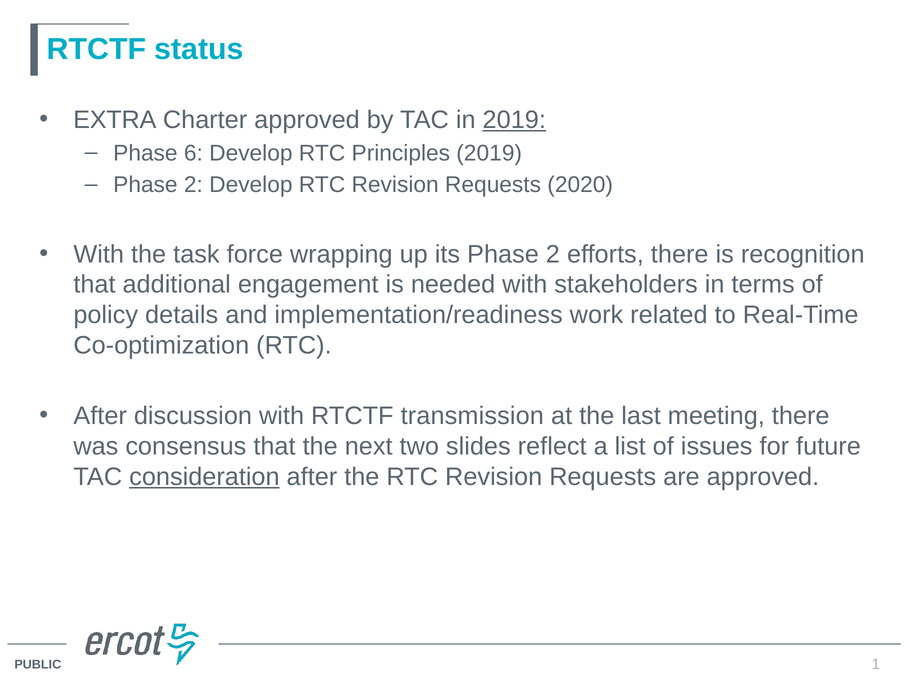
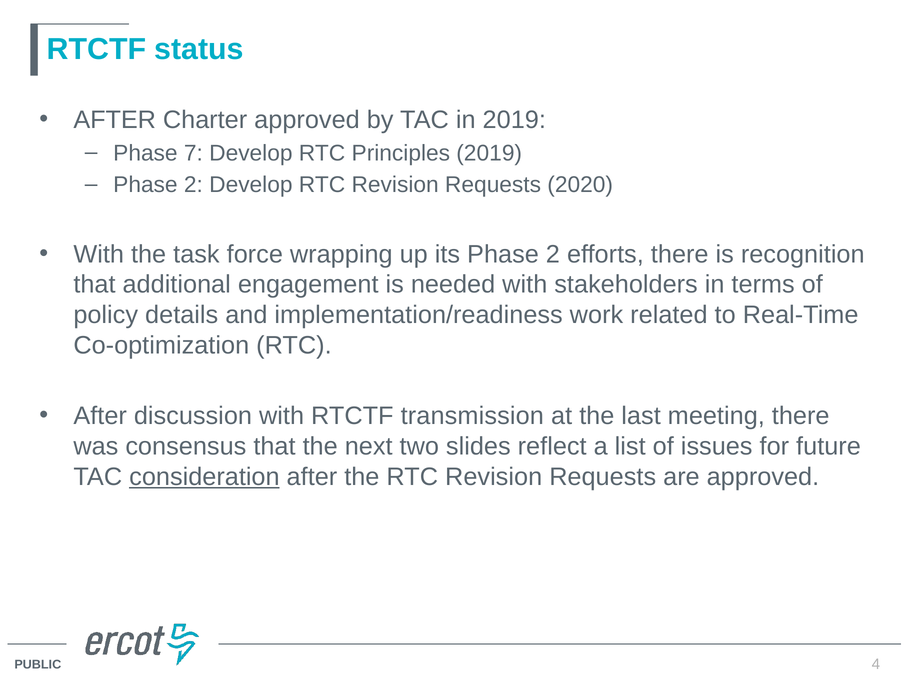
EXTRA at (115, 120): EXTRA -> AFTER
2019 at (514, 120) underline: present -> none
6: 6 -> 7
1: 1 -> 4
